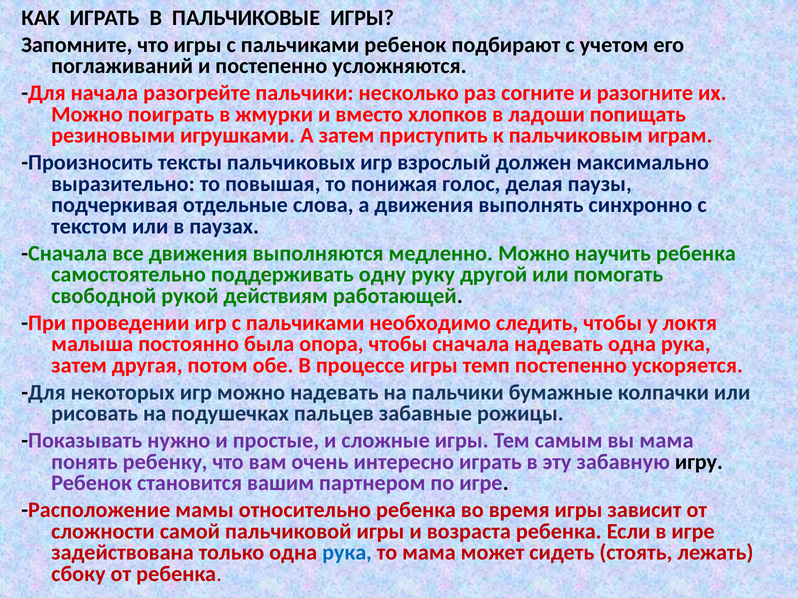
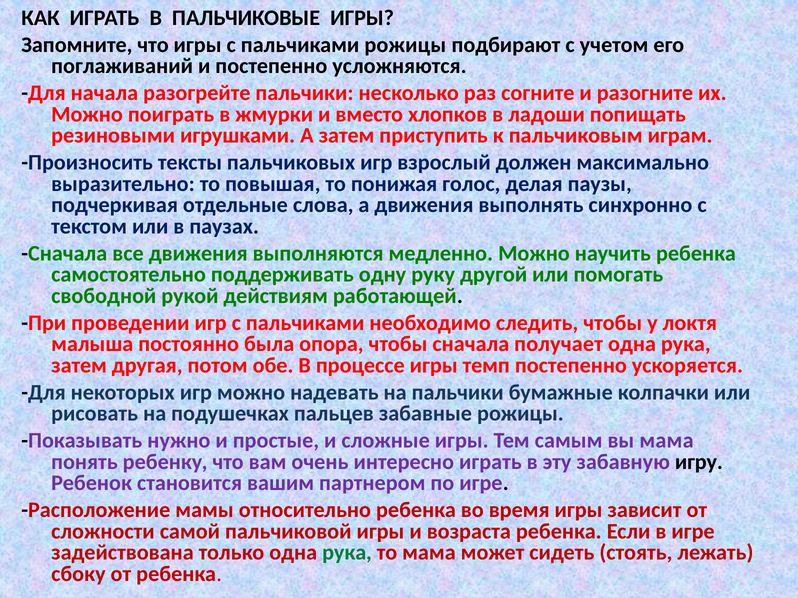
пальчиками ребенок: ребенок -> рожицы
сначала надевать: надевать -> получает
рука at (347, 553) colour: blue -> green
